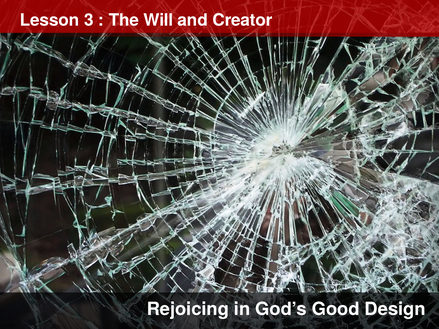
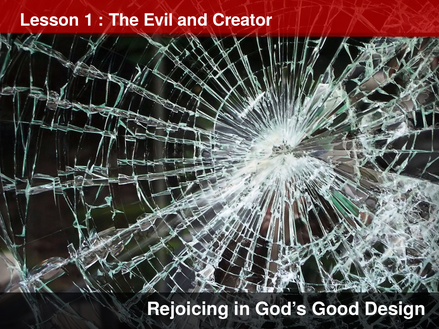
3: 3 -> 1
Will: Will -> Evil
